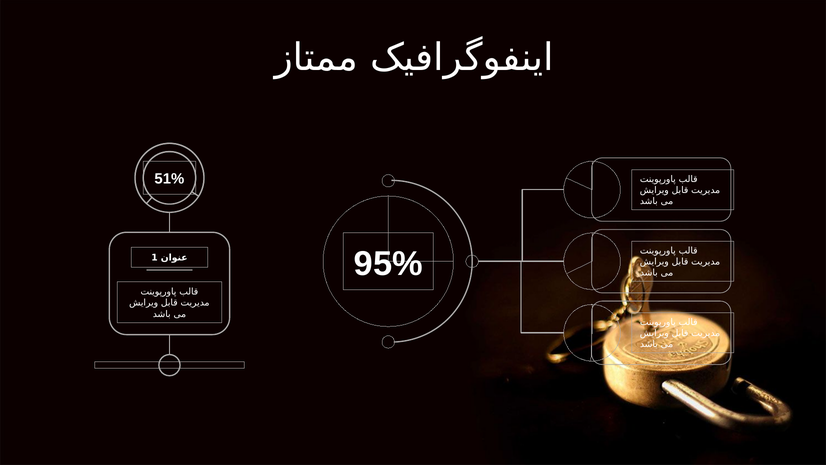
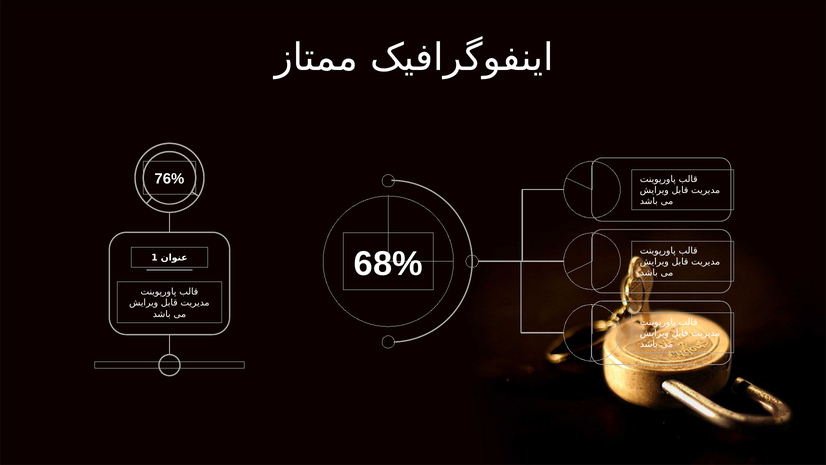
51%: 51% -> 76%
95%: 95% -> 68%
